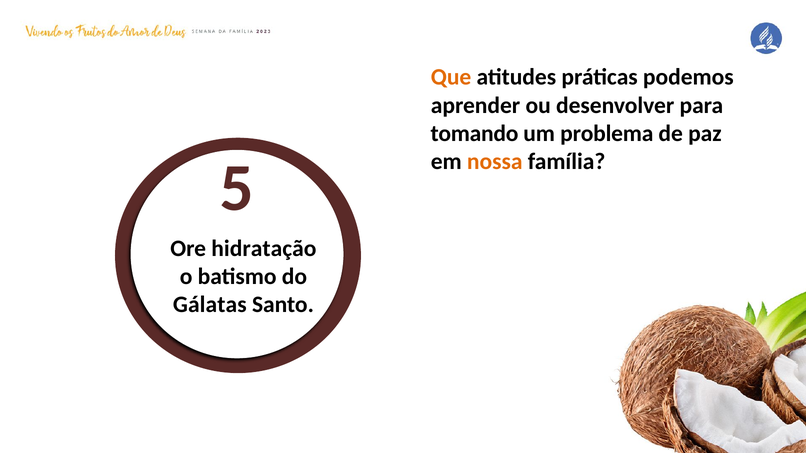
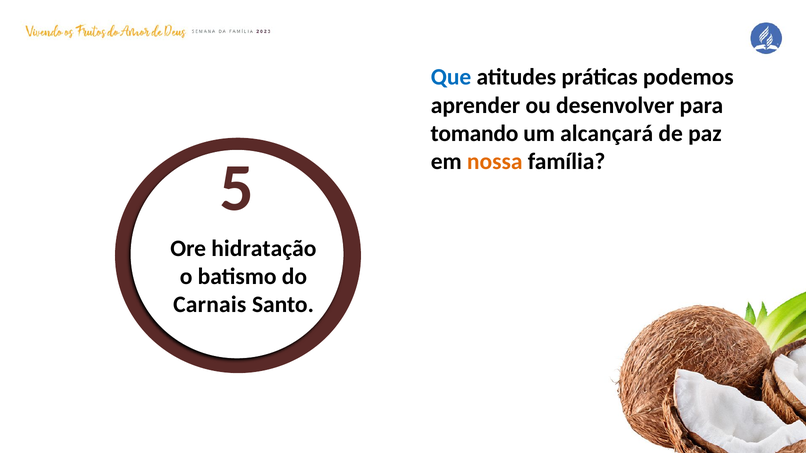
Que colour: orange -> blue
problema: problema -> alcançará
Gálatas: Gálatas -> Carnais
